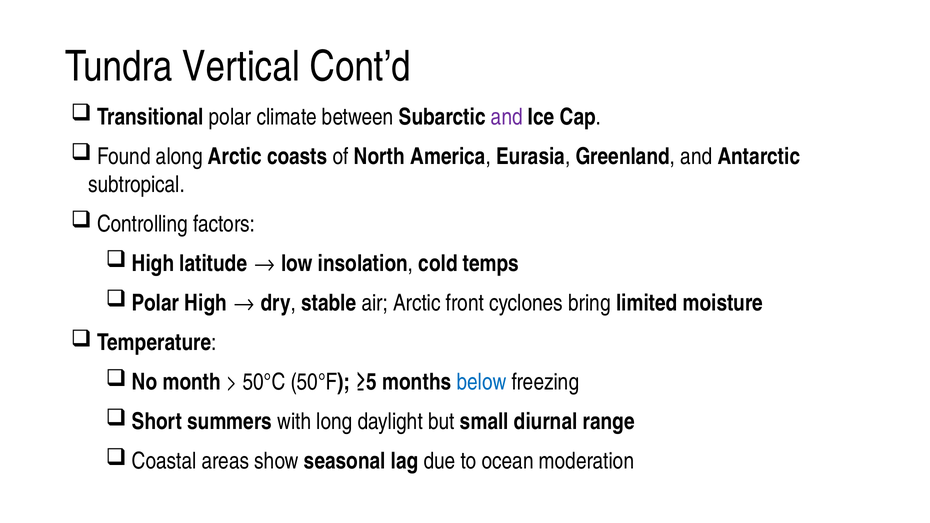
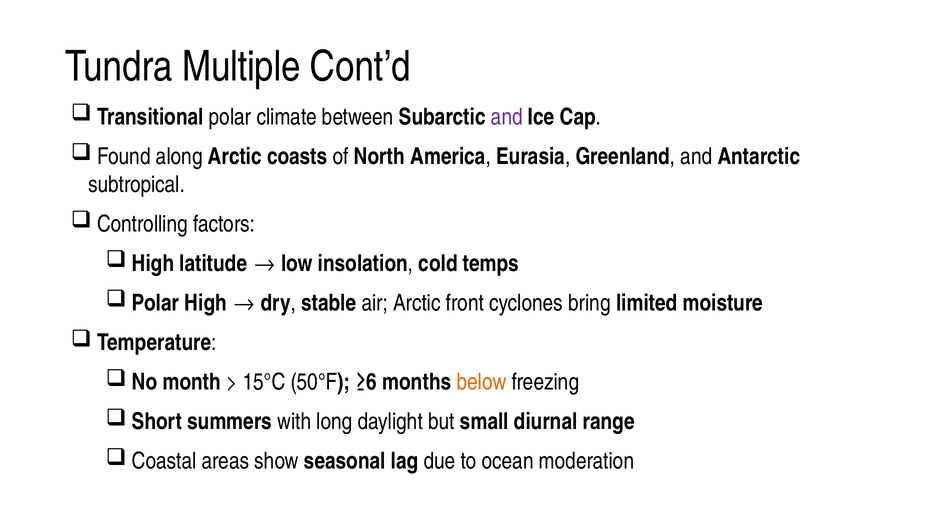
Vertical: Vertical -> Multiple
50°C: 50°C -> 15°C
≥5: ≥5 -> ≥6
below colour: blue -> orange
